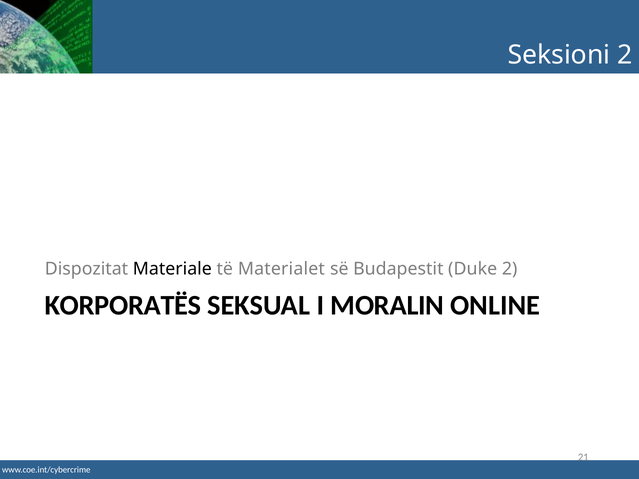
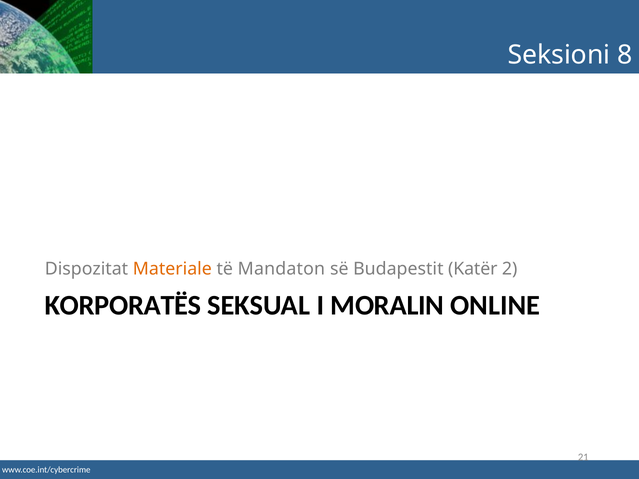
Seksioni 2: 2 -> 8
Materiale colour: black -> orange
Materialet: Materialet -> Mandaton
Duke: Duke -> Katër
